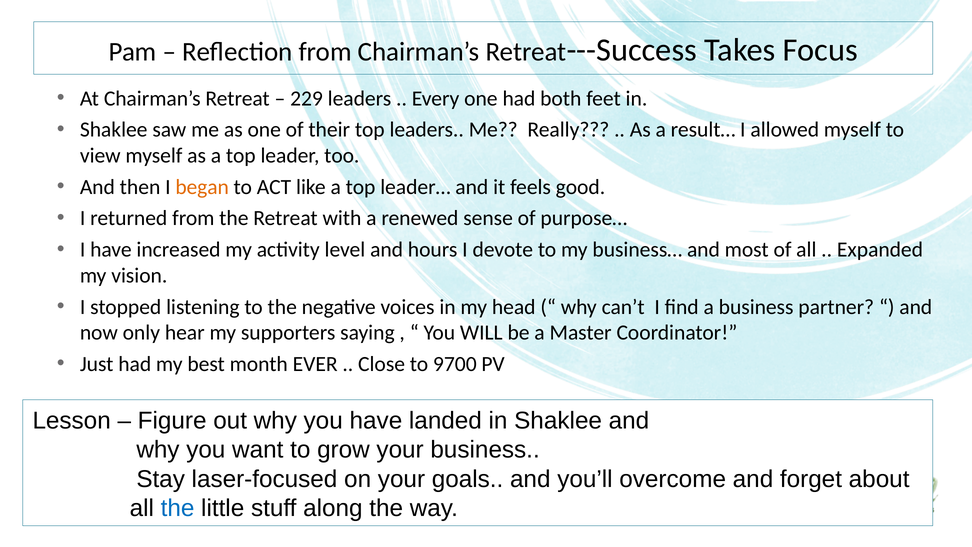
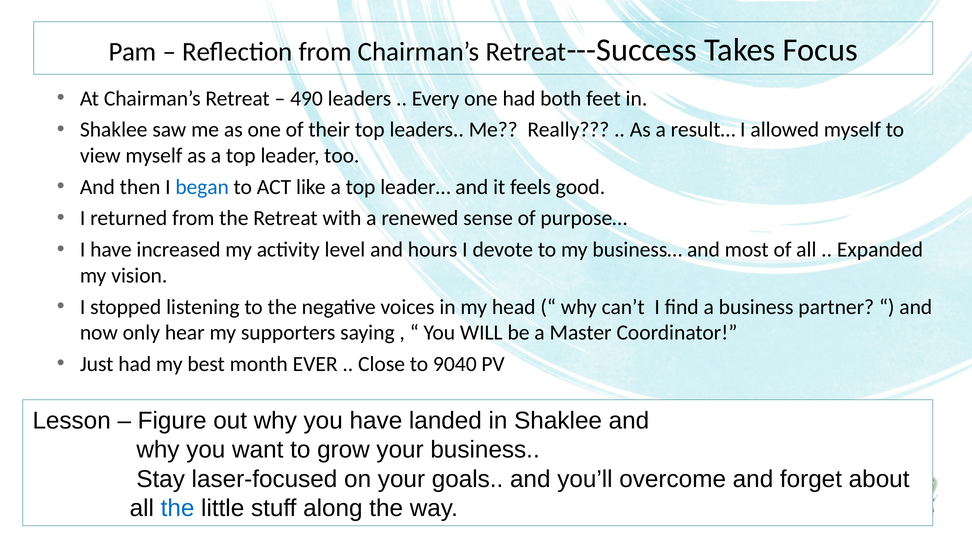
229: 229 -> 490
began colour: orange -> blue
9700: 9700 -> 9040
